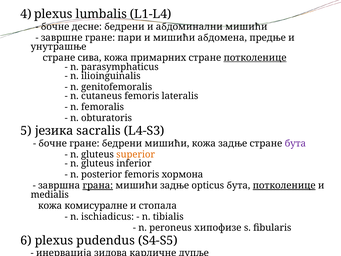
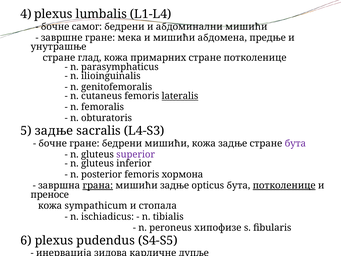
десне: десне -> самог
пари: пари -> мека
сива: сива -> глад
потколенице at (255, 58) underline: present -> none
lateralis underline: none -> present
5 језика: језика -> задње
superior colour: orange -> purple
medialis: medialis -> преносе
комисуралне: комисуралне -> sympathicum
